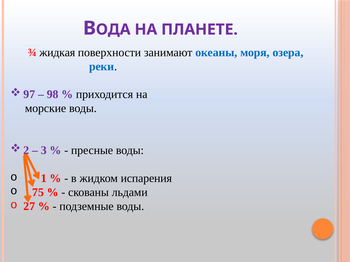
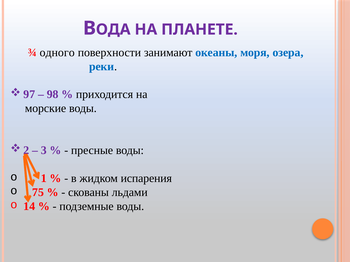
жидкая: жидкая -> одного
27: 27 -> 14
